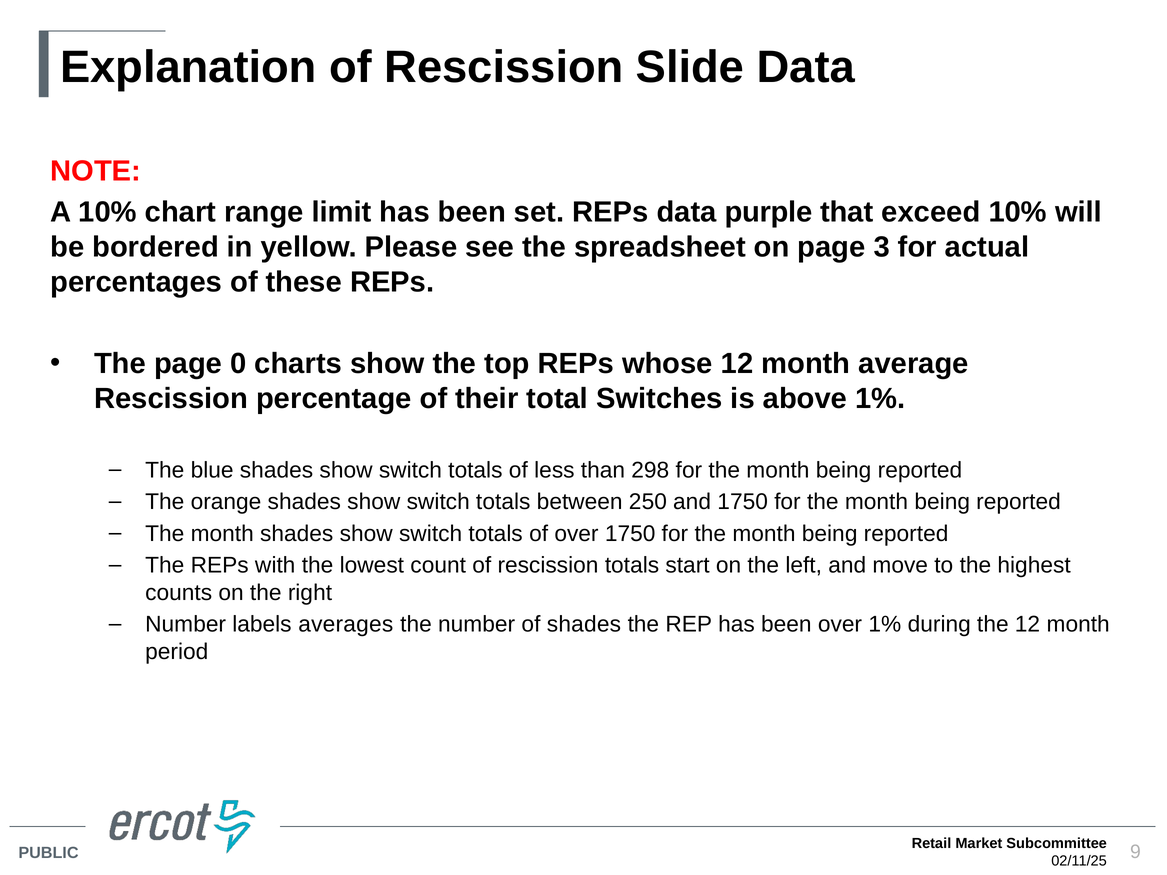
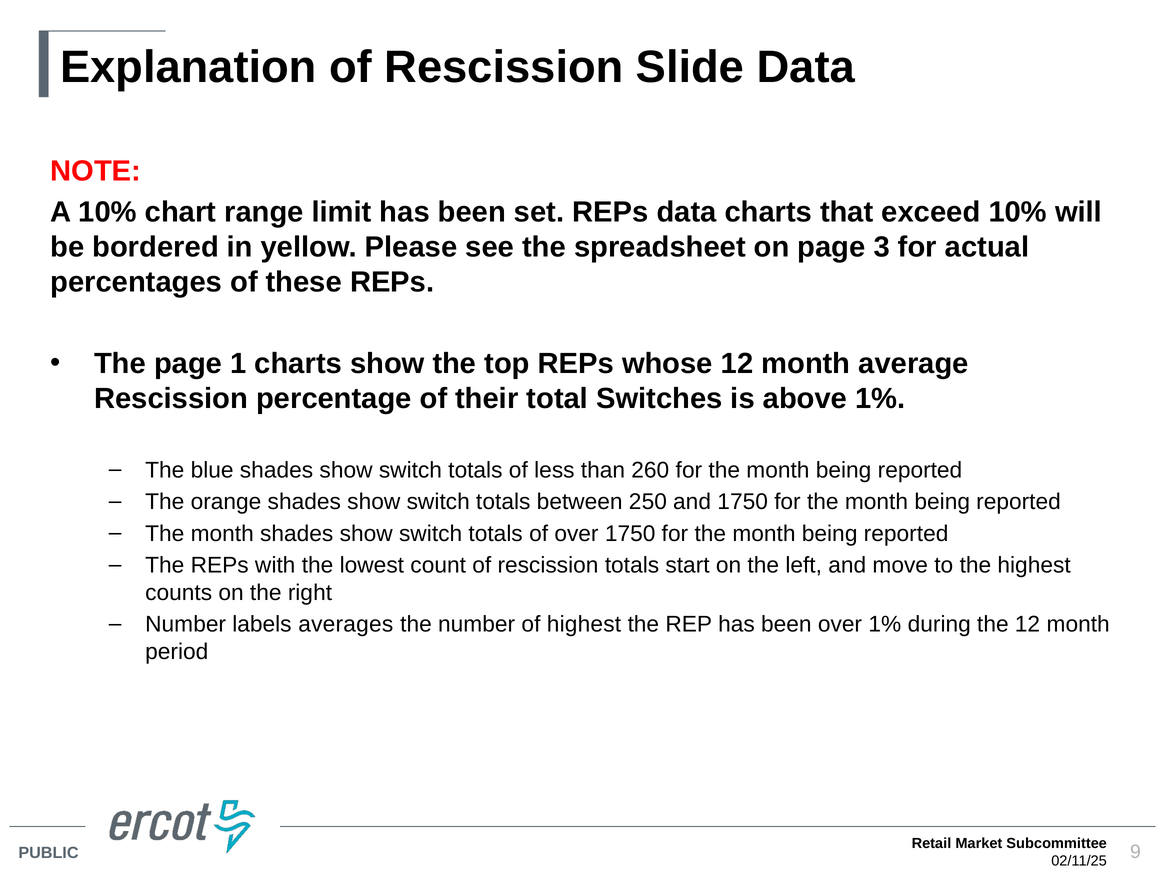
data purple: purple -> charts
0: 0 -> 1
298: 298 -> 260
of shades: shades -> highest
